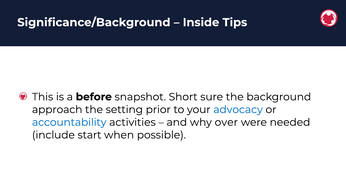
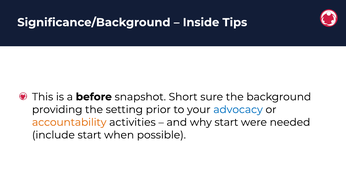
approach: approach -> providing
accountability colour: blue -> orange
why over: over -> start
